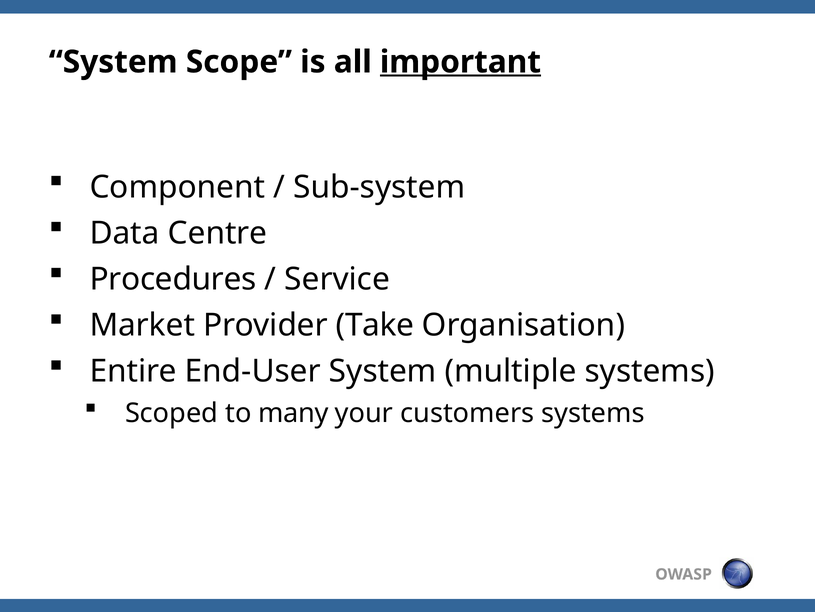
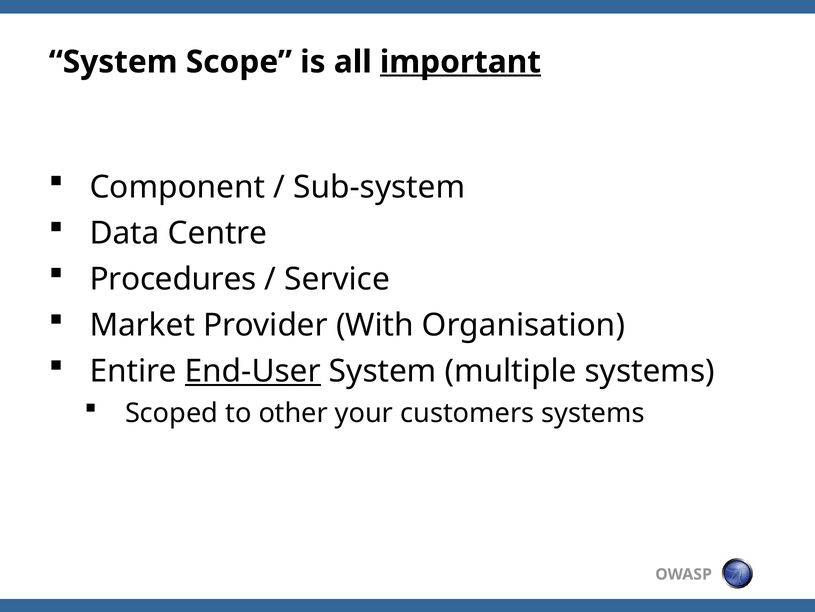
Take: Take -> With
End-User underline: none -> present
many: many -> other
